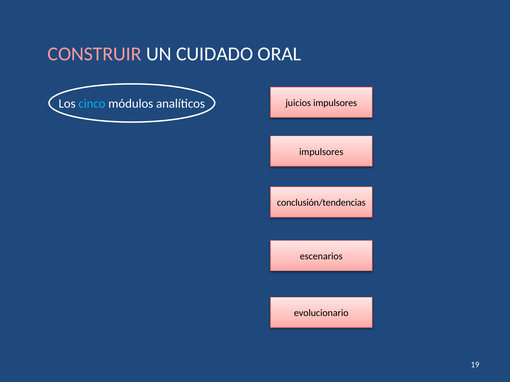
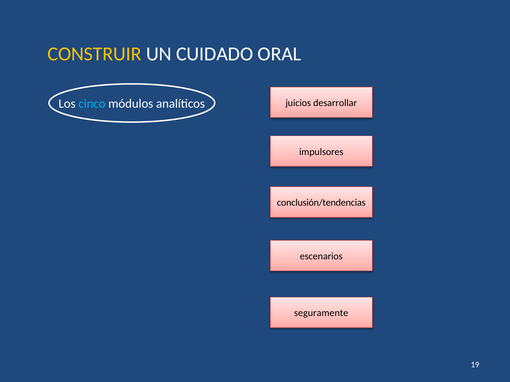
CONSTRUIR colour: pink -> yellow
juicios impulsores: impulsores -> desarrollar
evolucionario: evolucionario -> seguramente
